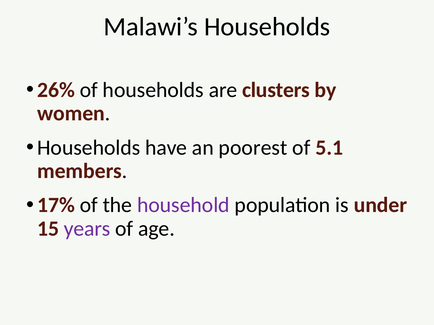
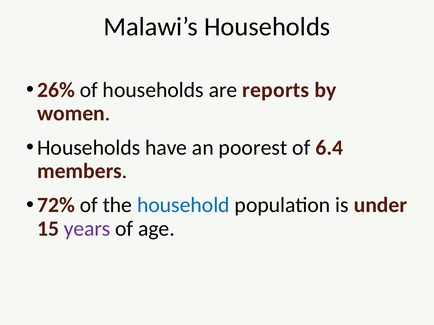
clusters: clusters -> reports
5.1: 5.1 -> 6.4
17%: 17% -> 72%
household colour: purple -> blue
